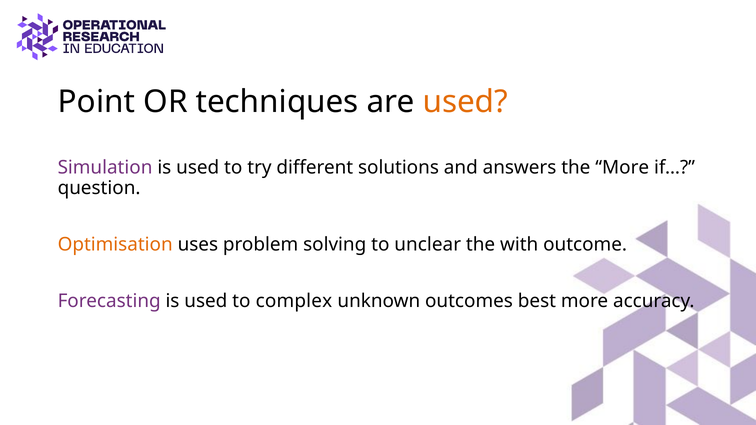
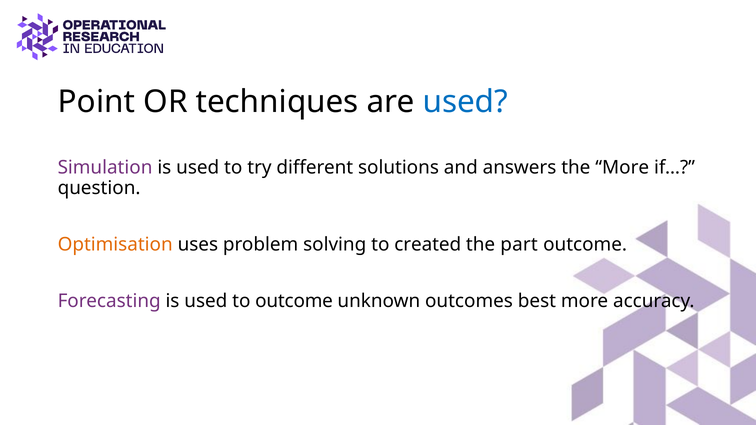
used at (465, 102) colour: orange -> blue
unclear: unclear -> created
with: with -> part
to complex: complex -> outcome
